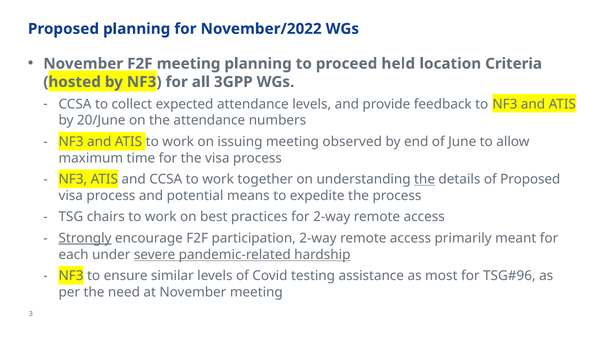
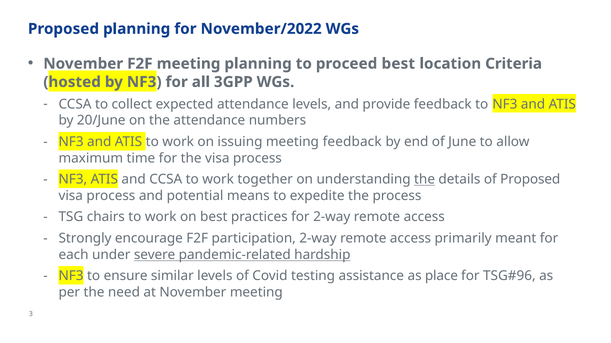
proceed held: held -> best
meeting observed: observed -> feedback
Strongly underline: present -> none
most: most -> place
